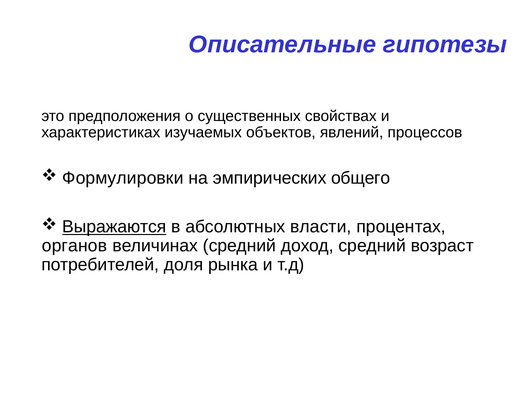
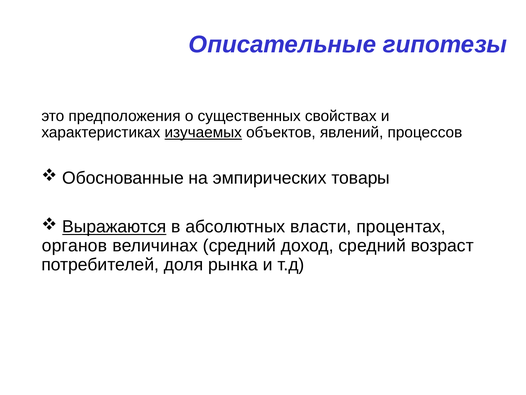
изучаемых underline: none -> present
Формулировки: Формулировки -> Обоснованные
общего: общего -> товары
